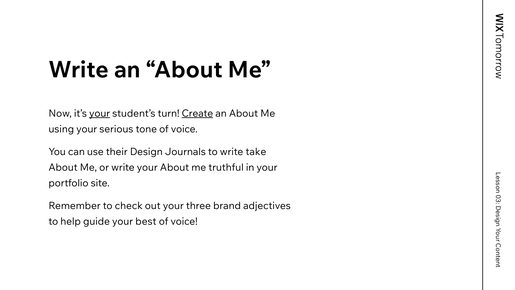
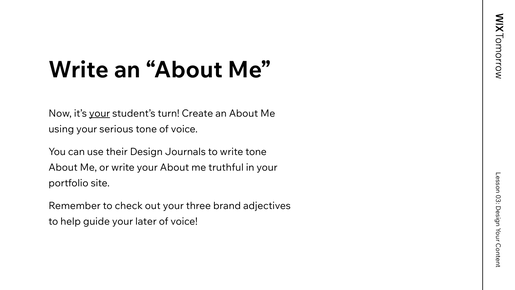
Create underline: present -> none
write take: take -> tone
best: best -> later
